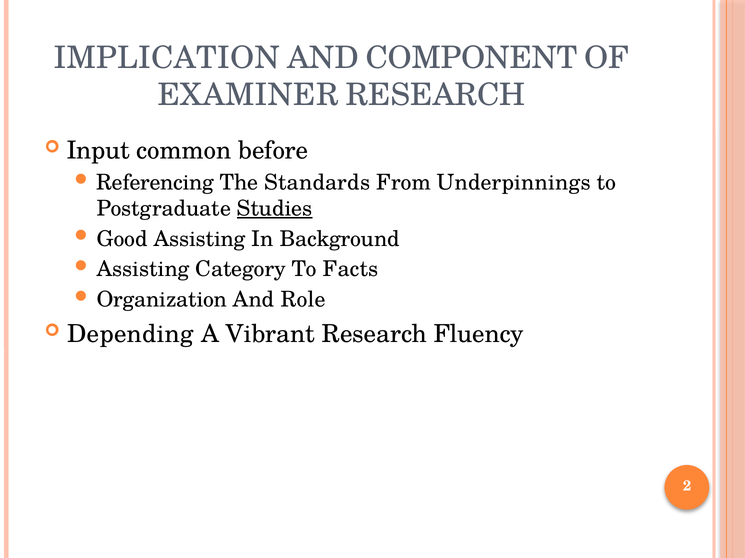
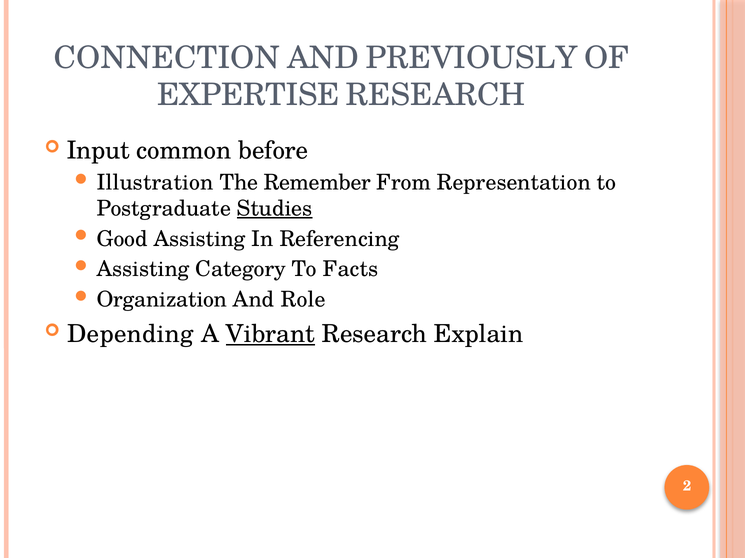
IMPLICATION: IMPLICATION -> CONNECTION
COMPONENT: COMPONENT -> PREVIOUSLY
EXAMINER: EXAMINER -> EXPERTISE
Referencing: Referencing -> Illustration
Standards: Standards -> Remember
Underpinnings: Underpinnings -> Representation
Background: Background -> Referencing
Vibrant underline: none -> present
Fluency: Fluency -> Explain
